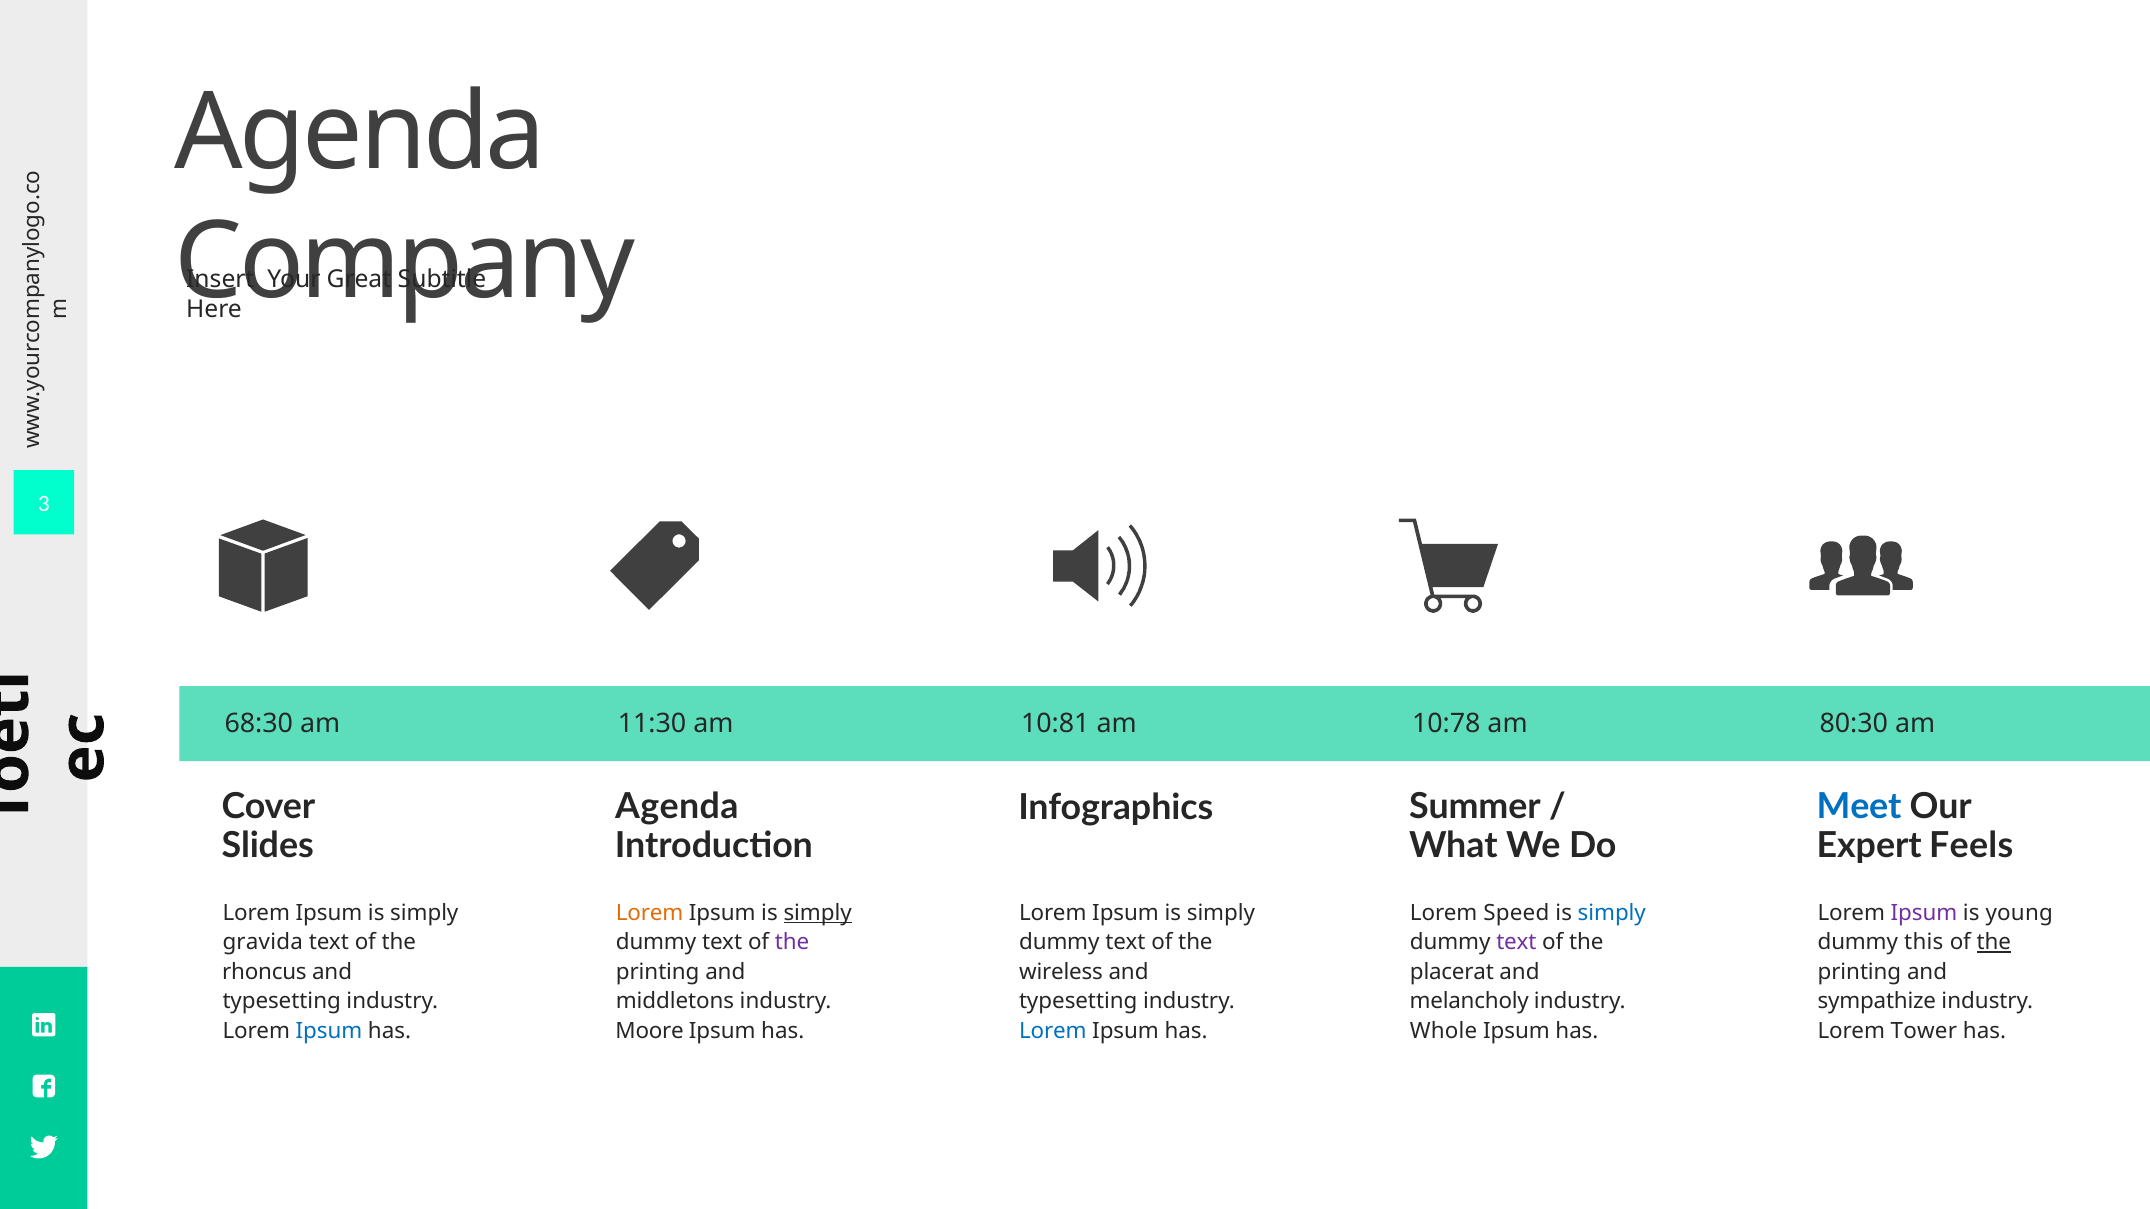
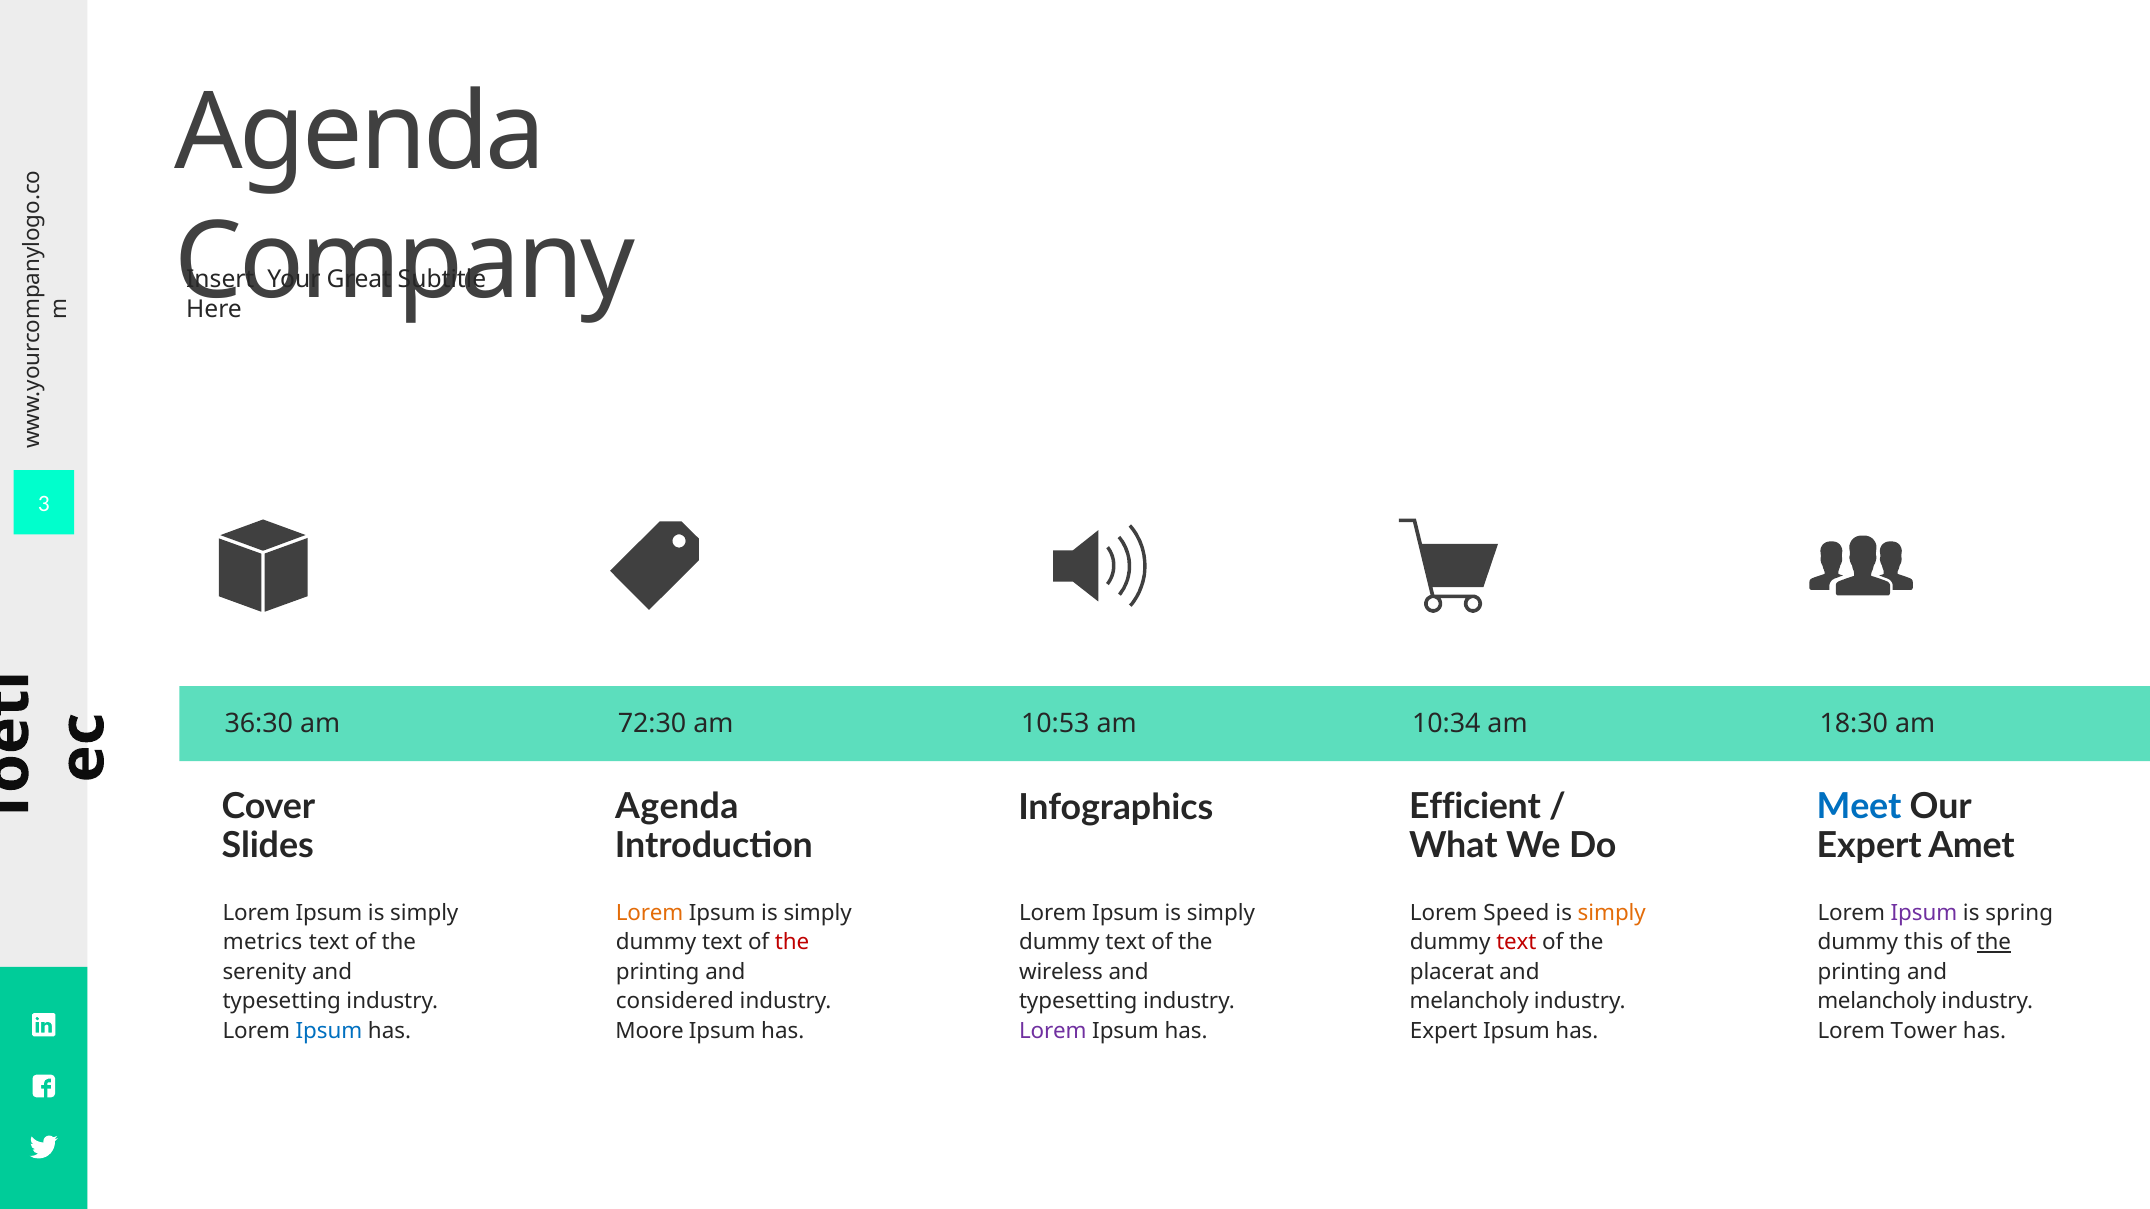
68:30: 68:30 -> 36:30
11:30: 11:30 -> 72:30
10:81: 10:81 -> 10:53
10:78: 10:78 -> 10:34
80:30: 80:30 -> 18:30
Summer: Summer -> Efficient
Feels: Feels -> Amet
simply at (818, 913) underline: present -> none
simply at (1612, 913) colour: blue -> orange
young: young -> spring
gravida: gravida -> metrics
the at (792, 943) colour: purple -> red
text at (1516, 943) colour: purple -> red
rhoncus: rhoncus -> serenity
middletons: middletons -> considered
sympathize at (1877, 1002): sympathize -> melancholy
Lorem at (1053, 1031) colour: blue -> purple
Whole at (1444, 1031): Whole -> Expert
